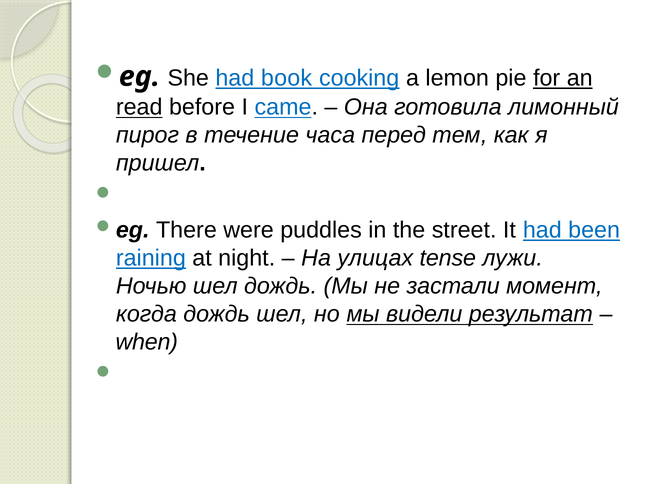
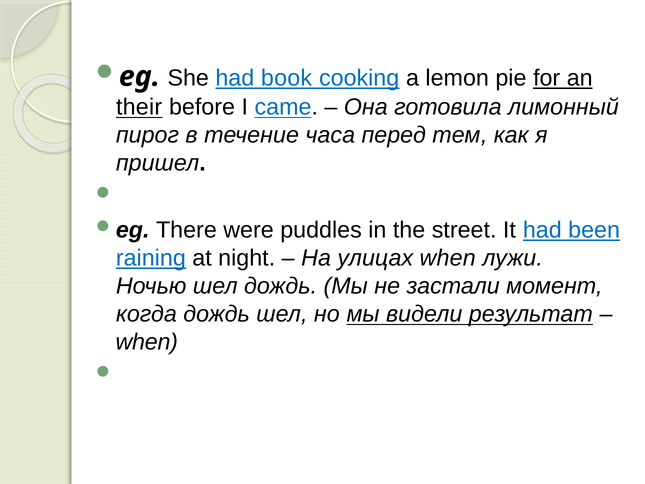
read: read -> their
улицах tense: tense -> when
